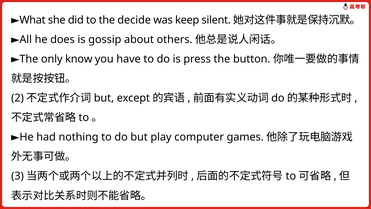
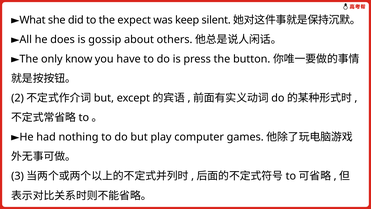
decide: decide -> expect
